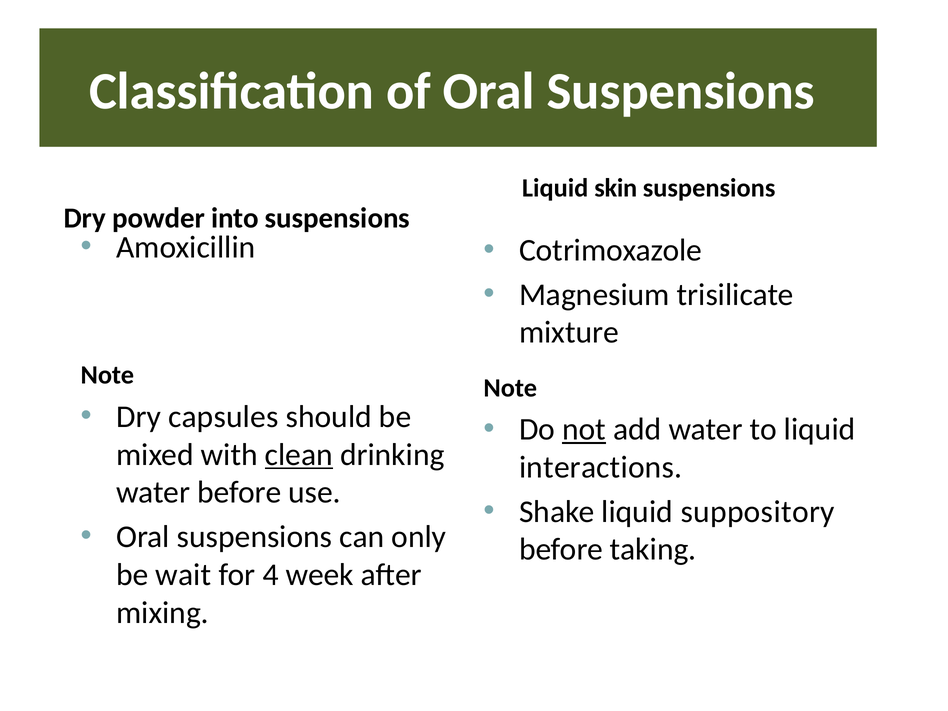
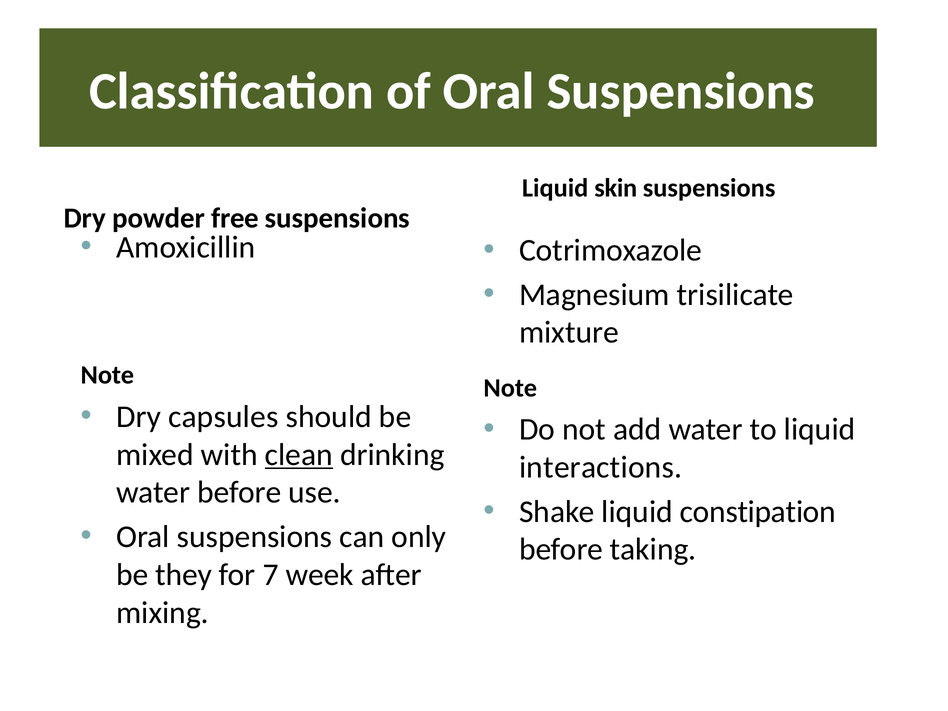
into: into -> free
not underline: present -> none
suppository: suppository -> constipation
wait: wait -> they
4: 4 -> 7
